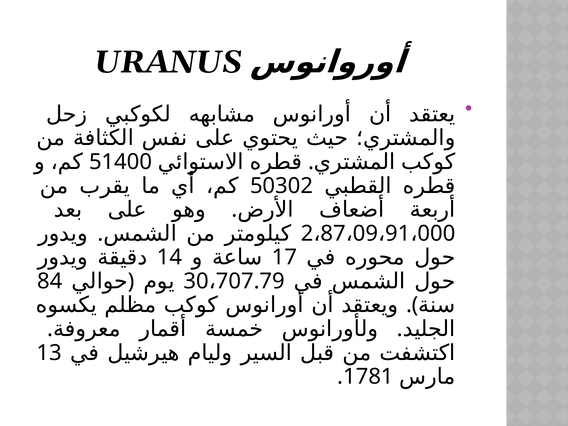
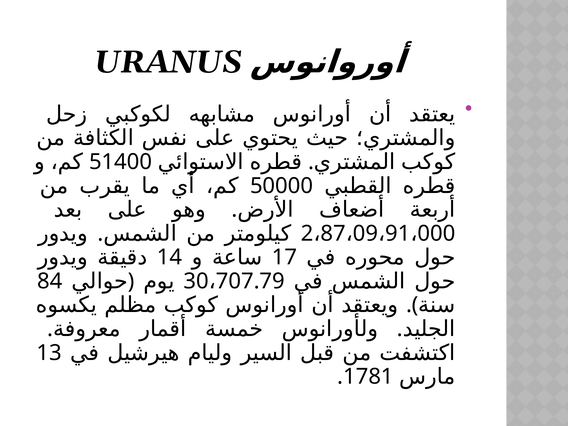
50302: 50302 -> 50000
